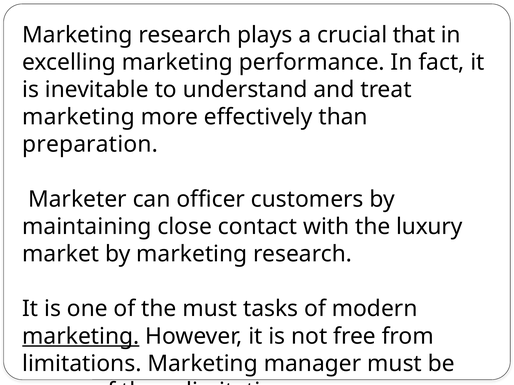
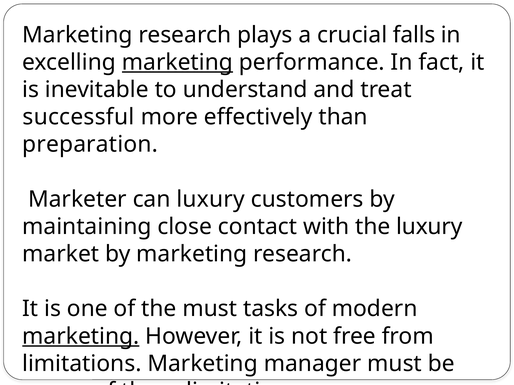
that: that -> falls
marketing at (177, 62) underline: none -> present
marketing at (78, 117): marketing -> successful
can officer: officer -> luxury
